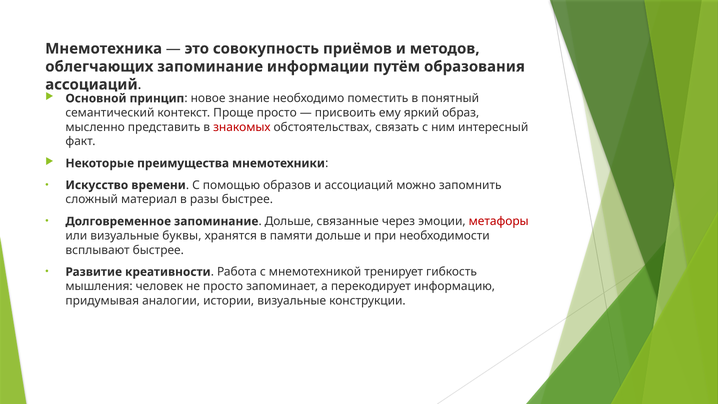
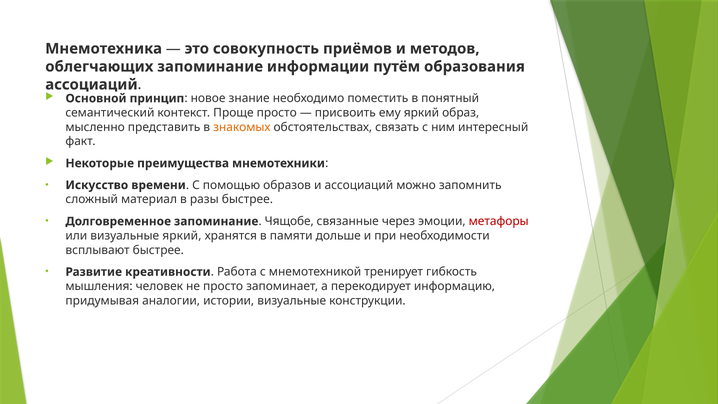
знакомых colour: red -> orange
запоминание Дольше: Дольше -> Чящобе
визуальные буквы: буквы -> яркий
